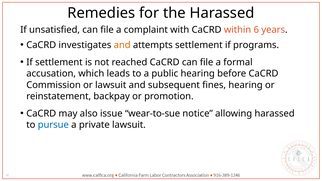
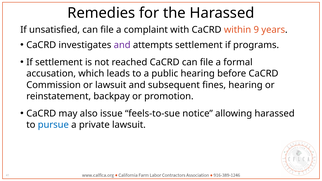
6: 6 -> 9
and at (122, 45) colour: orange -> purple
wear-to-sue: wear-to-sue -> feels-to-sue
